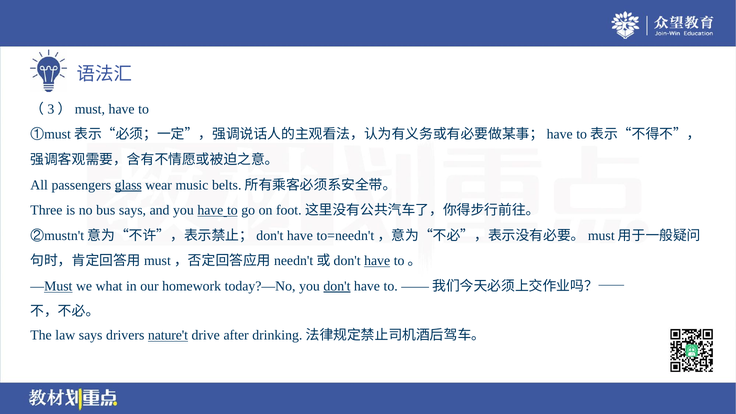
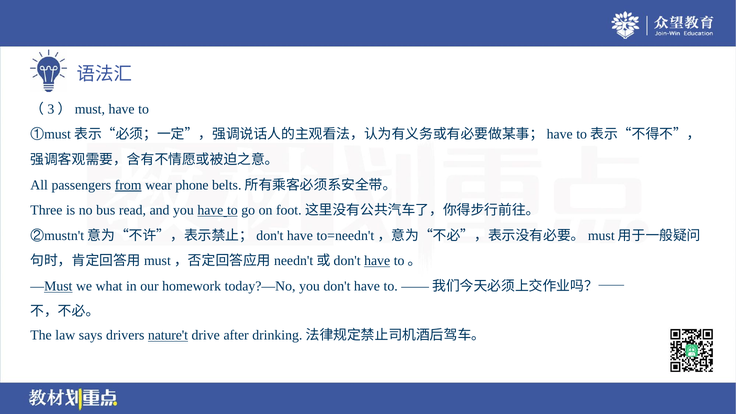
glass: glass -> from
music: music -> phone
bus says: says -> read
don't underline: present -> none
